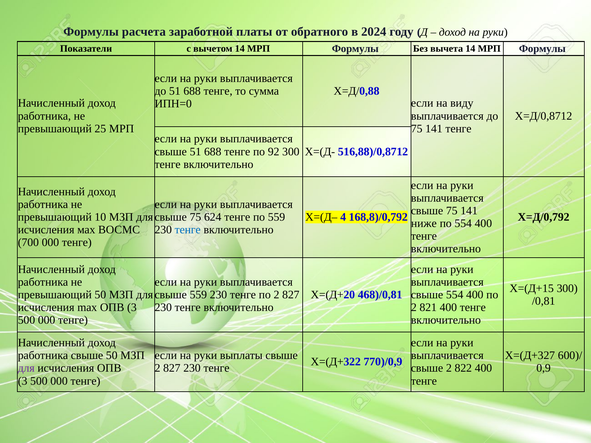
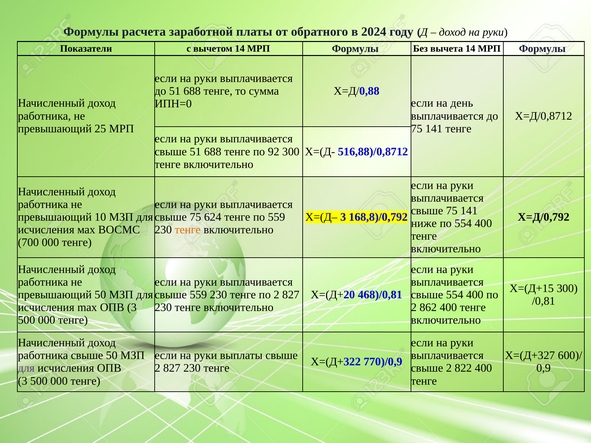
виду: виду -> день
Х=(Д– 4: 4 -> 3
тенге at (188, 230) colour: blue -> orange
821: 821 -> 862
